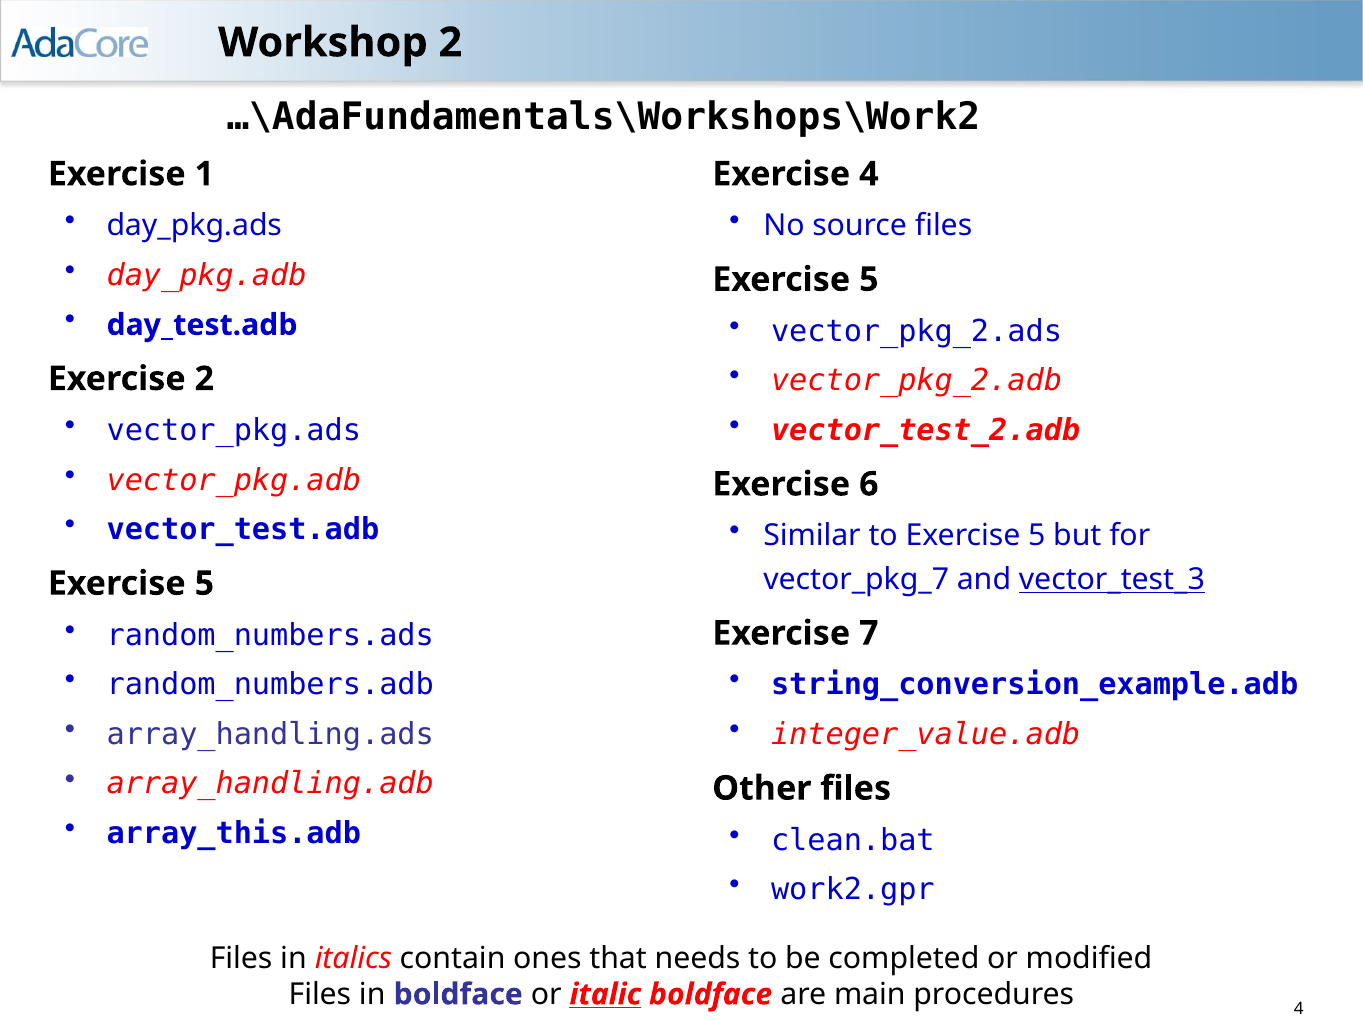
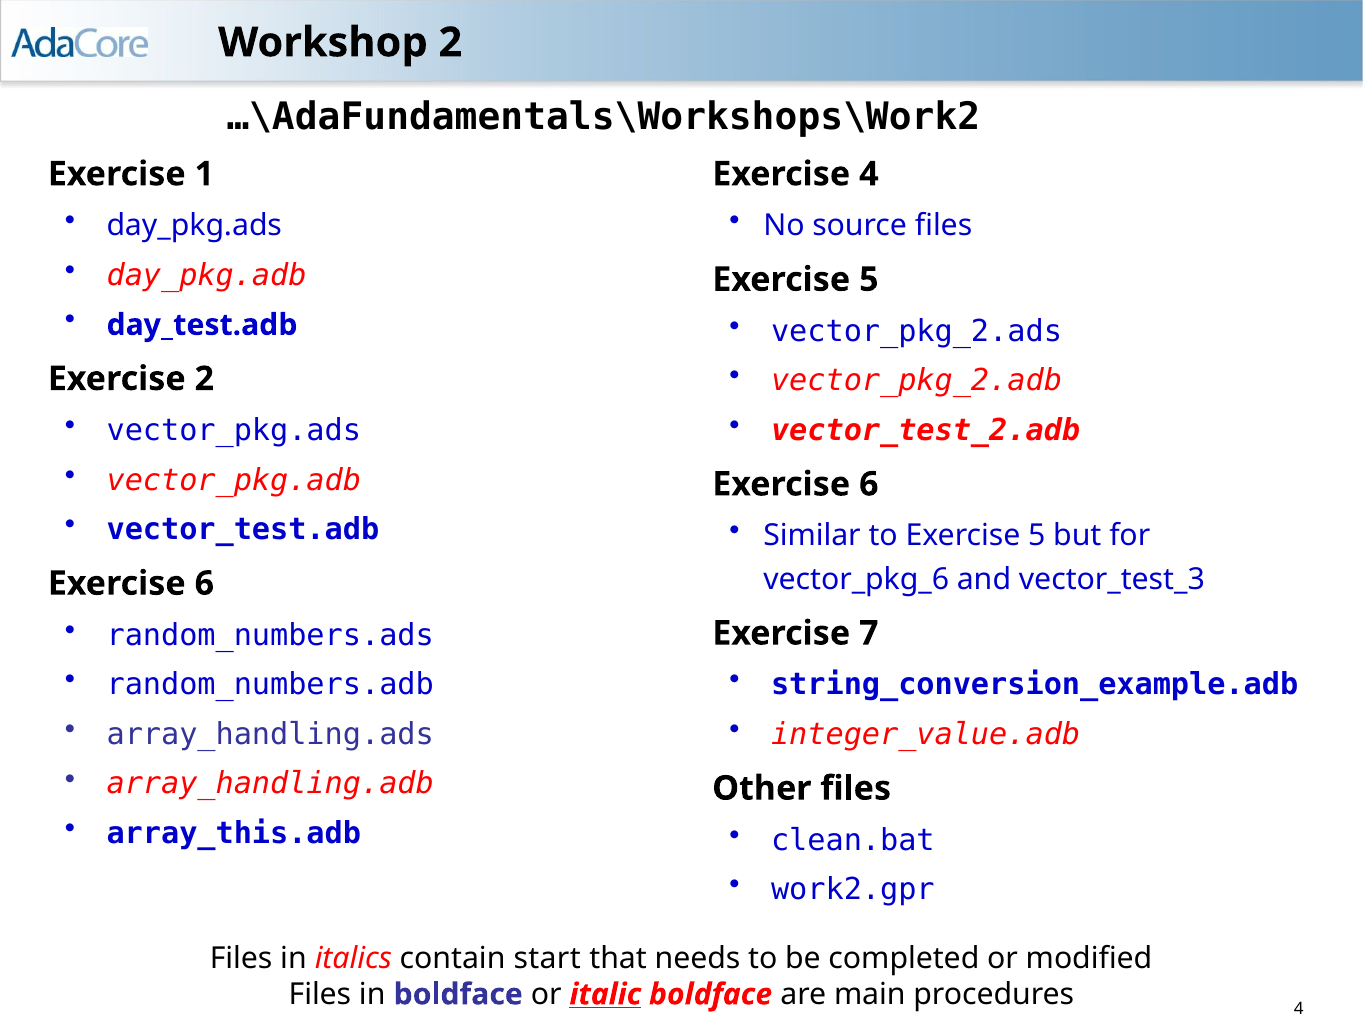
vector_pkg_7: vector_pkg_7 -> vector_pkg_6
vector_test_3 underline: present -> none
5 at (204, 584): 5 -> 6
ones: ones -> start
